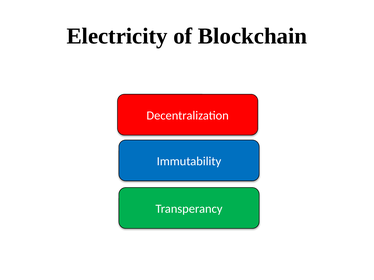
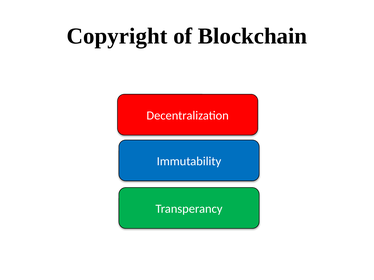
Electricity: Electricity -> Copyright
